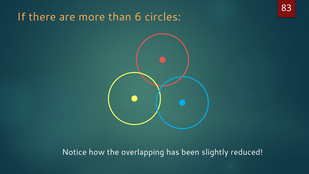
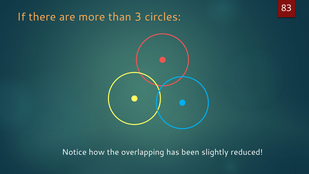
6: 6 -> 3
